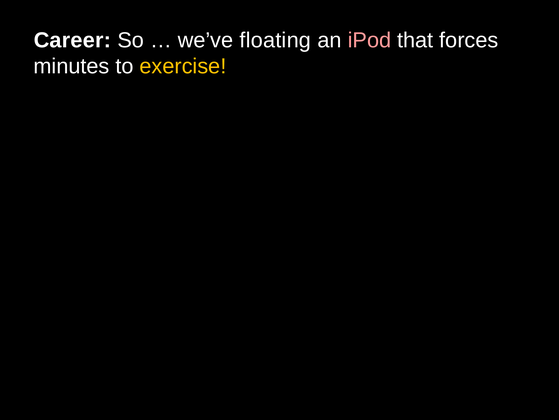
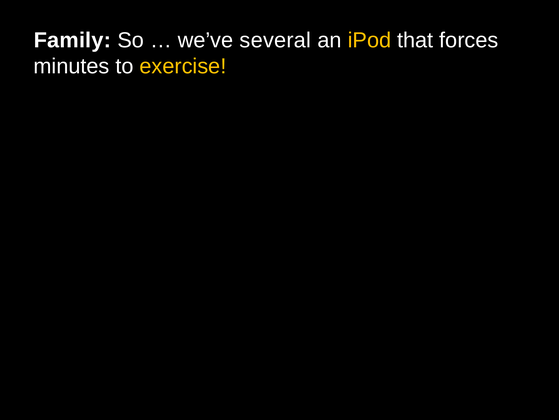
Career: Career -> Family
floating: floating -> several
iPod colour: pink -> yellow
